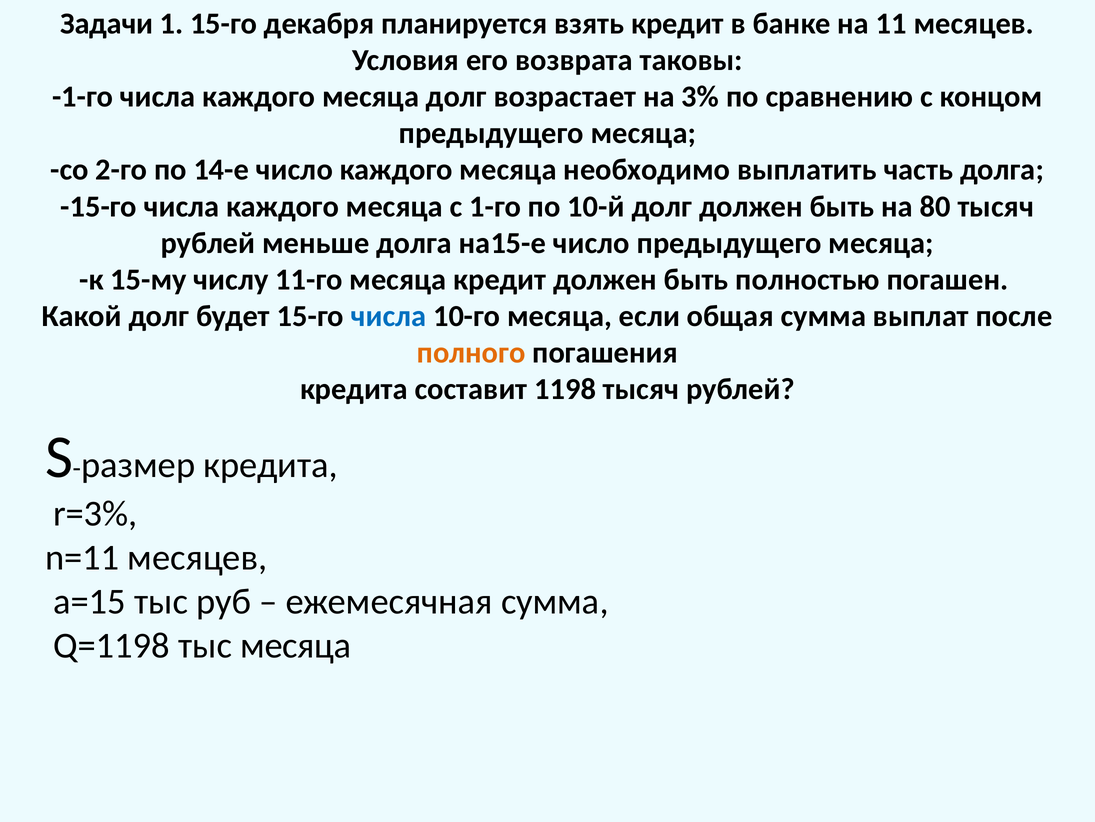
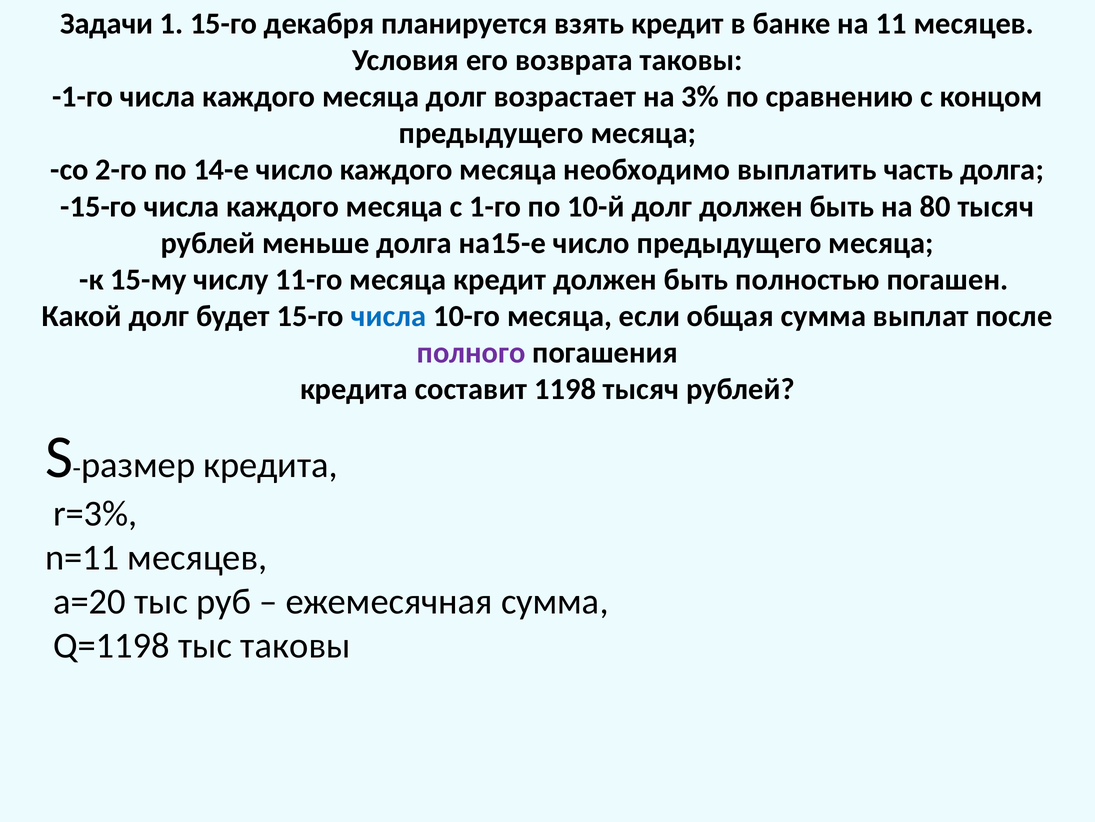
полного colour: orange -> purple
а=15: а=15 -> а=20
тыс месяца: месяца -> таковы
